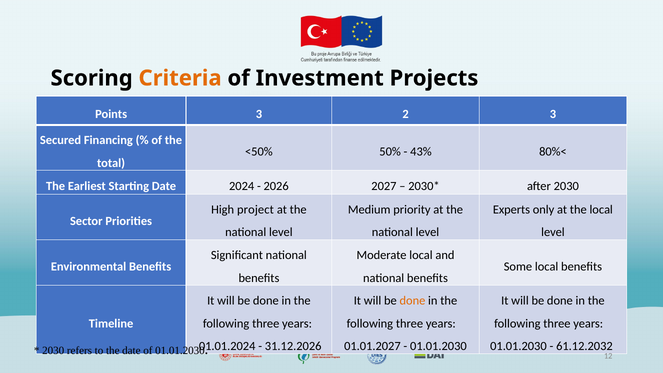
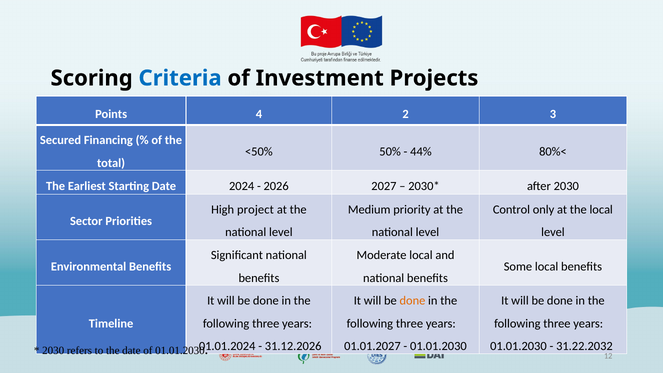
Criteria colour: orange -> blue
Points 3: 3 -> 4
43%: 43% -> 44%
Experts: Experts -> Control
61.12.2032: 61.12.2032 -> 31.22.2032
